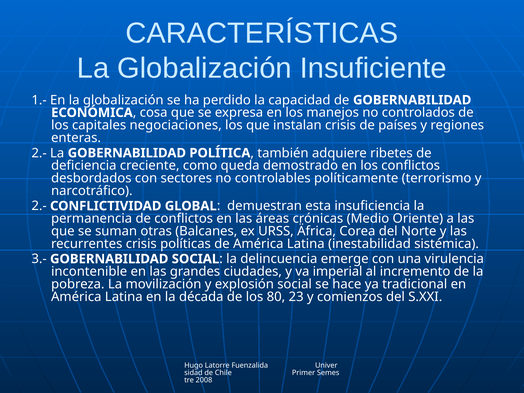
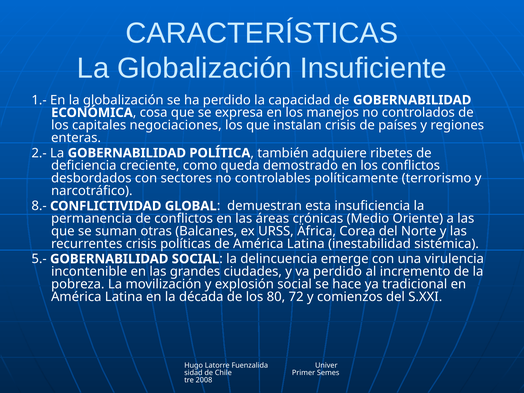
2.- at (39, 206): 2.- -> 8.-
3.-: 3.- -> 5.-
va imperial: imperial -> perdido
23: 23 -> 72
